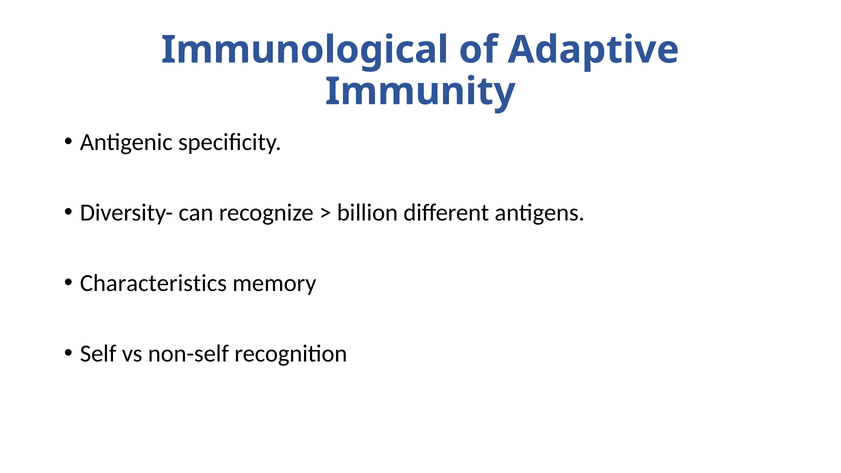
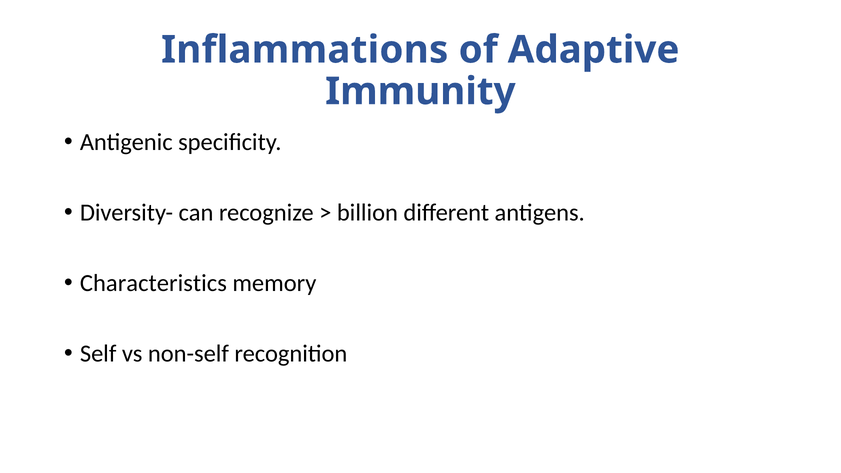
Immunological: Immunological -> Inflammations
